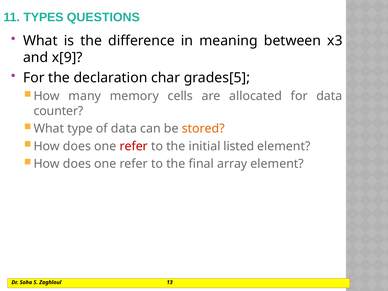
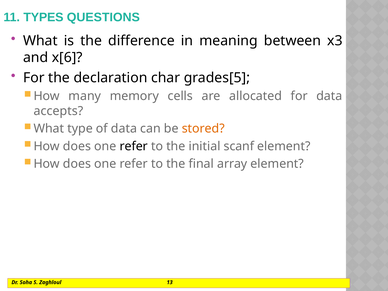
x[9: x[9 -> x[6
counter: counter -> accepts
refer at (134, 146) colour: red -> black
listed: listed -> scanf
